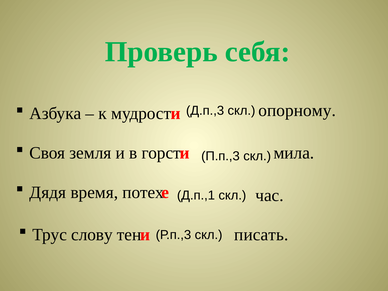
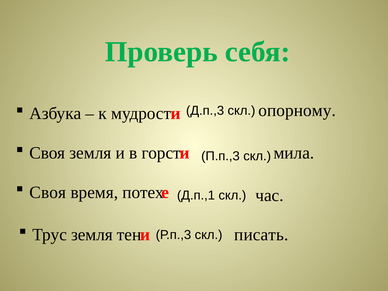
Дядя at (48, 192): Дядя -> Своя
Трус слову: слову -> земля
